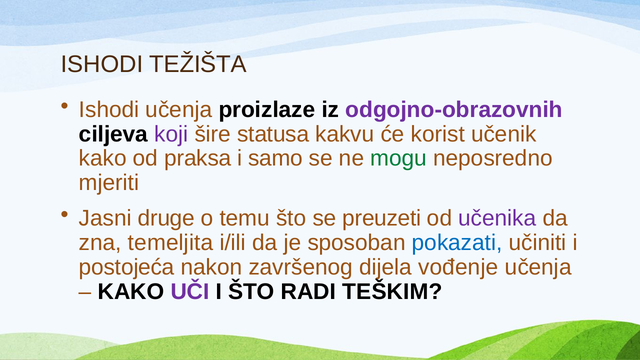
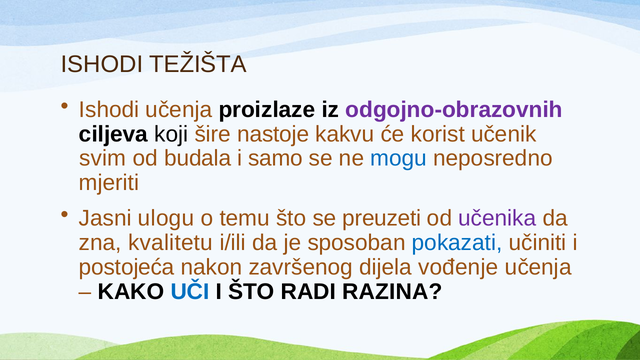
koji colour: purple -> black
statusa: statusa -> nastoje
kako at (103, 159): kako -> svim
praksa: praksa -> budala
mogu colour: green -> blue
druge: druge -> ulogu
temeljita: temeljita -> kvalitetu
UČI colour: purple -> blue
TEŠKIM: TEŠKIM -> RAZINA
